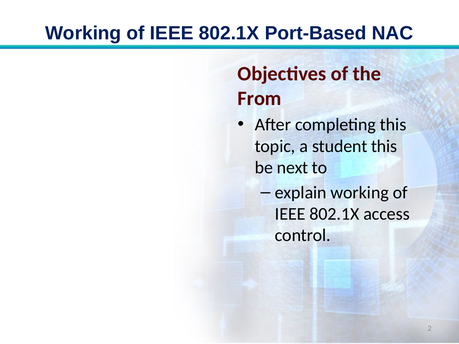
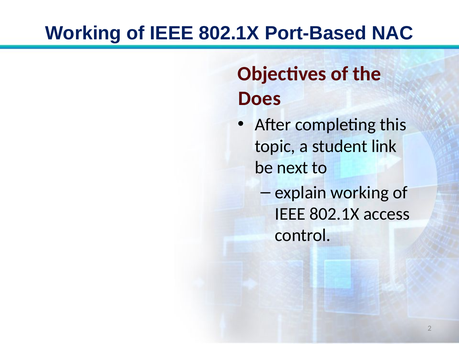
From: From -> Does
student this: this -> link
